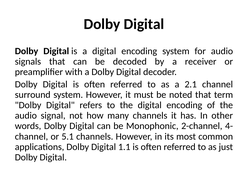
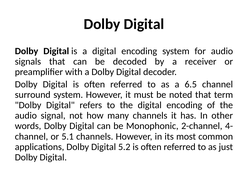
2.1: 2.1 -> 6.5
1.1: 1.1 -> 5.2
